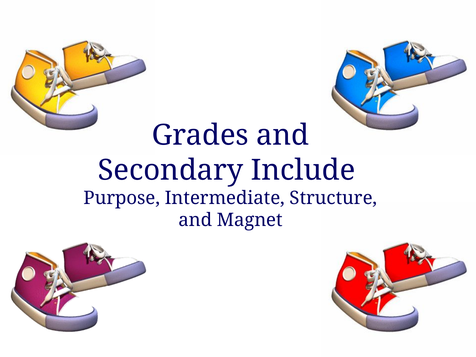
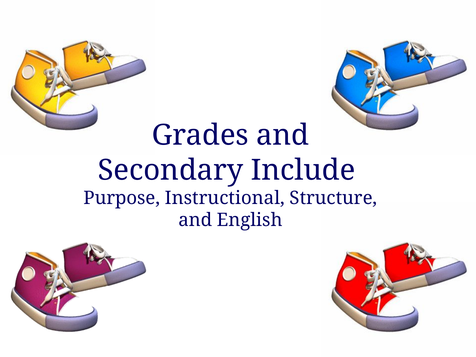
Intermediate: Intermediate -> Instructional
Magnet: Magnet -> English
